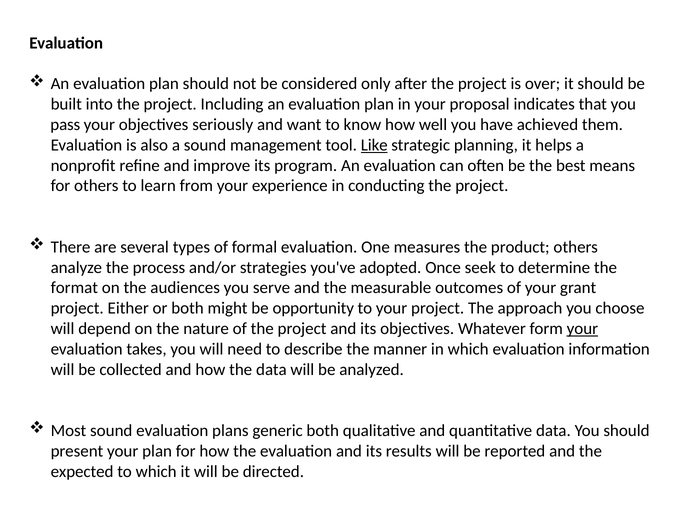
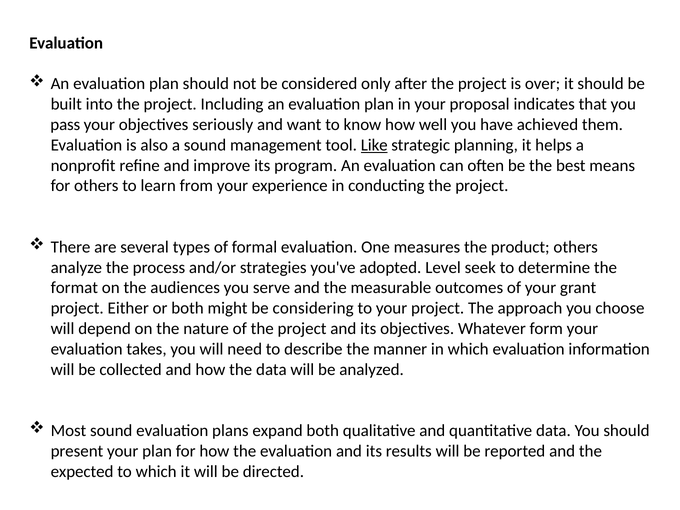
Once: Once -> Level
opportunity: opportunity -> considering
your at (582, 329) underline: present -> none
generic: generic -> expand
